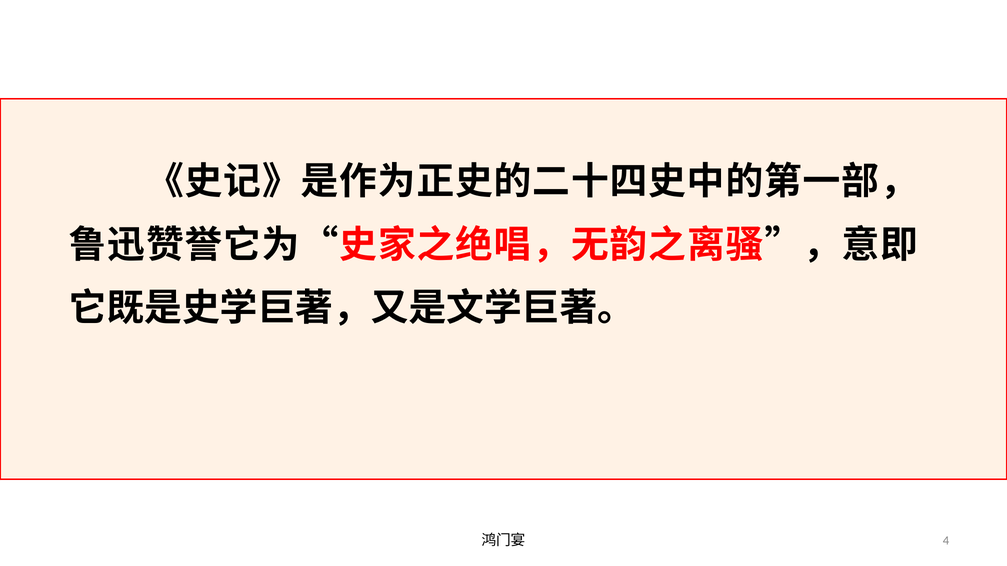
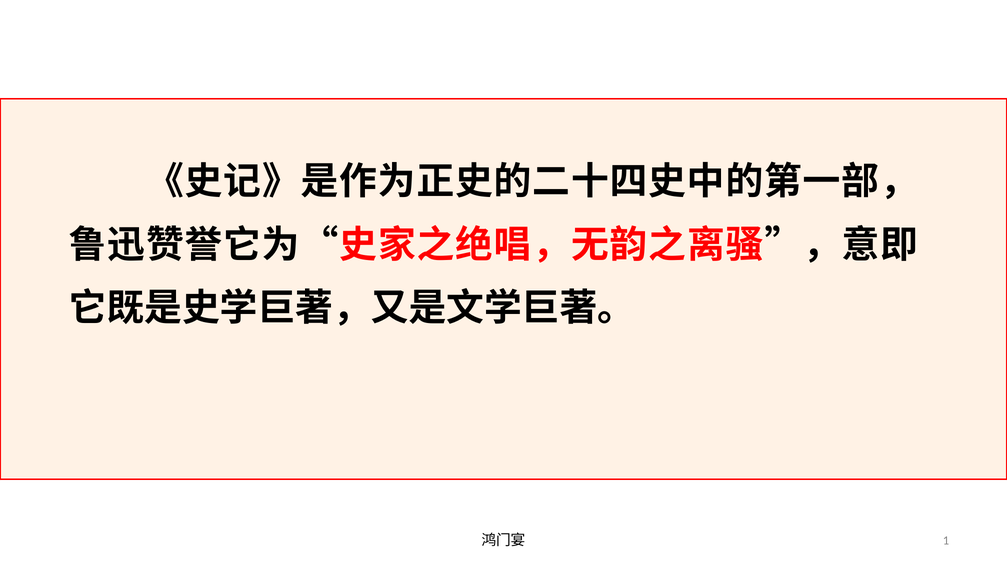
4: 4 -> 1
